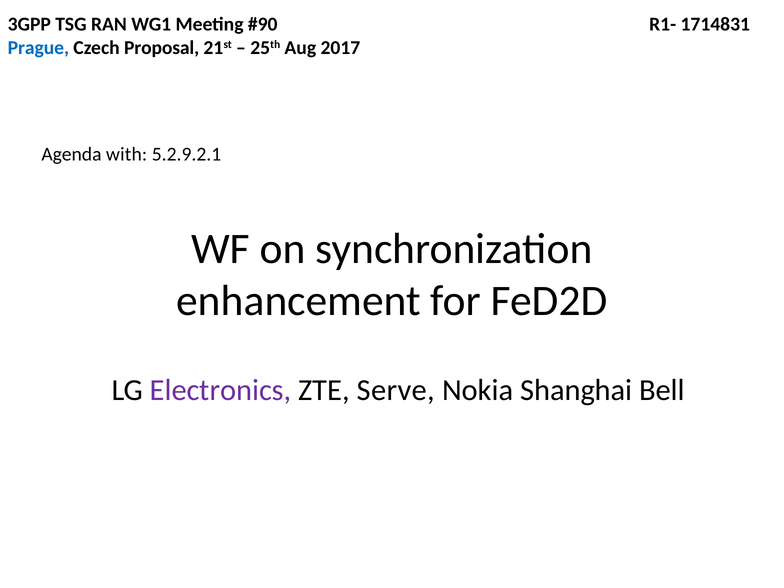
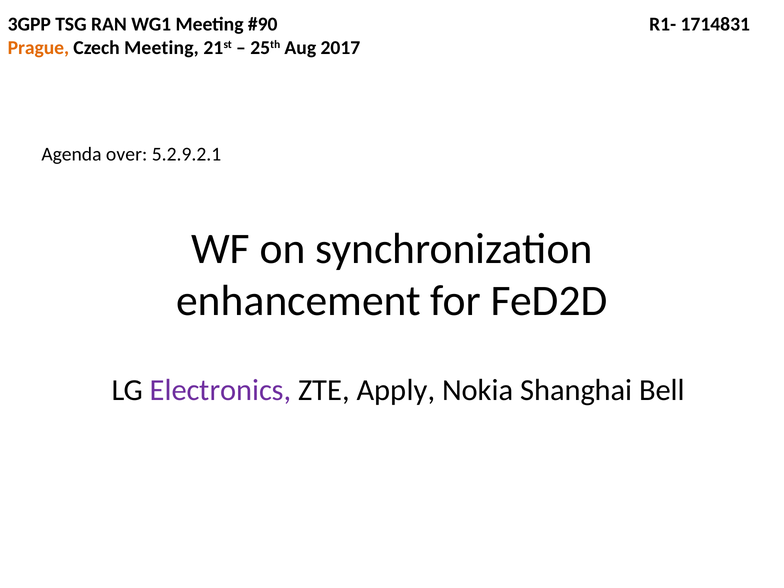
Prague colour: blue -> orange
Czech Proposal: Proposal -> Meeting
with: with -> over
Serve: Serve -> Apply
